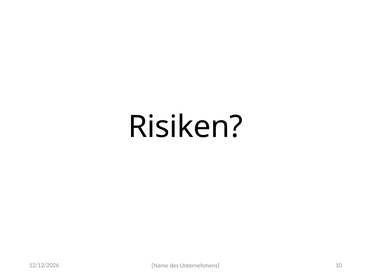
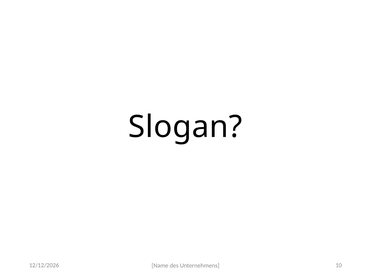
Risiken: Risiken -> Slogan
